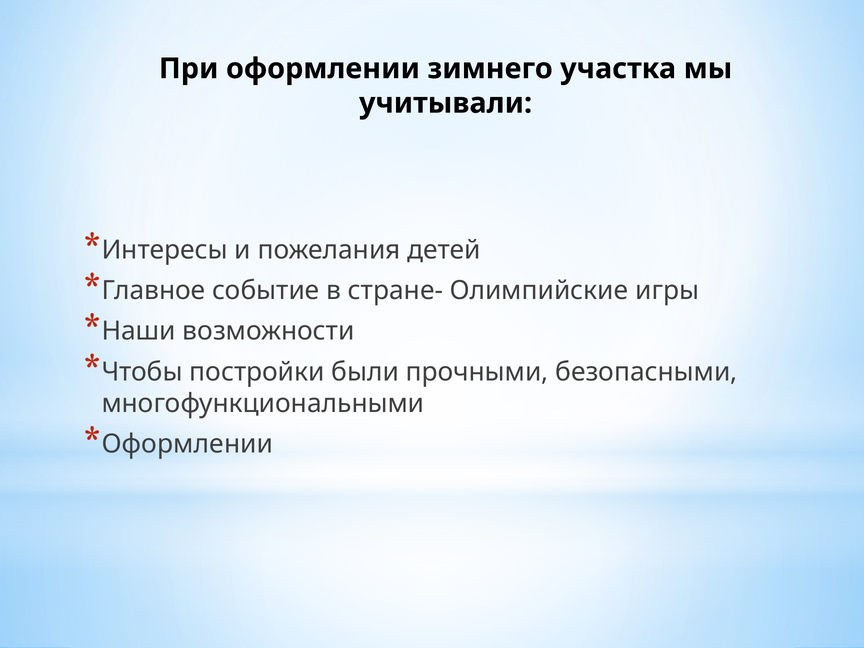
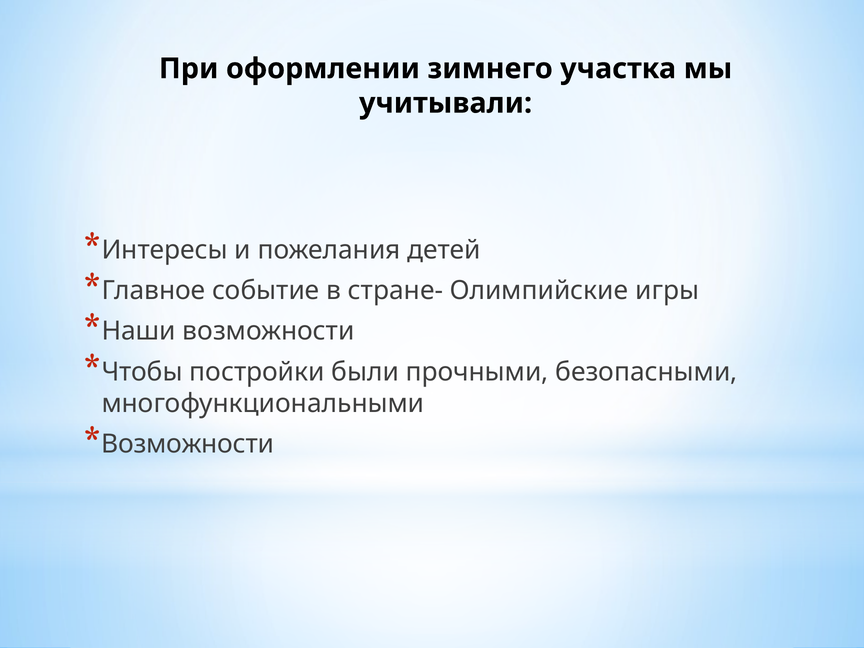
Оформлении at (187, 444): Оформлении -> Возможности
